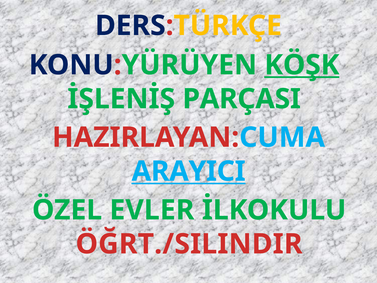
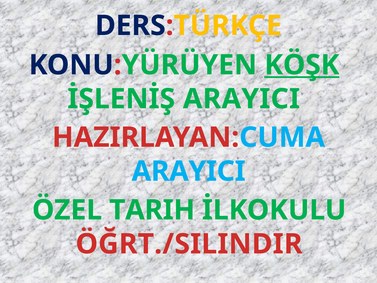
İŞLENİŞ PARÇASI: PARÇASI -> ARAYICI
ARAYICI at (189, 171) underline: present -> none
EVLER: EVLER -> TARIH
